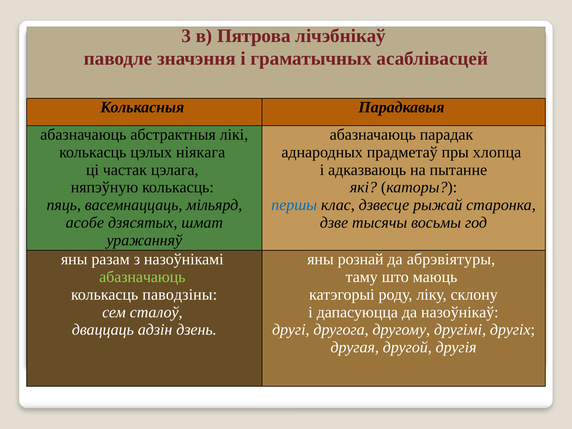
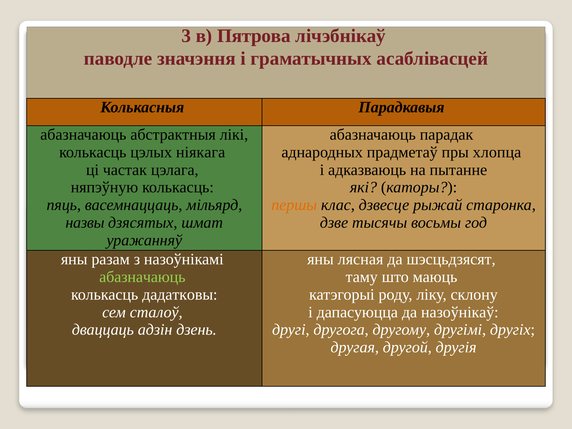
першы colour: blue -> orange
асобе: асобе -> назвы
рознай: рознай -> лясная
абрэвіятуры: абрэвіятуры -> шэсцьдзясят
паводзіны: паводзіны -> дадатковы
